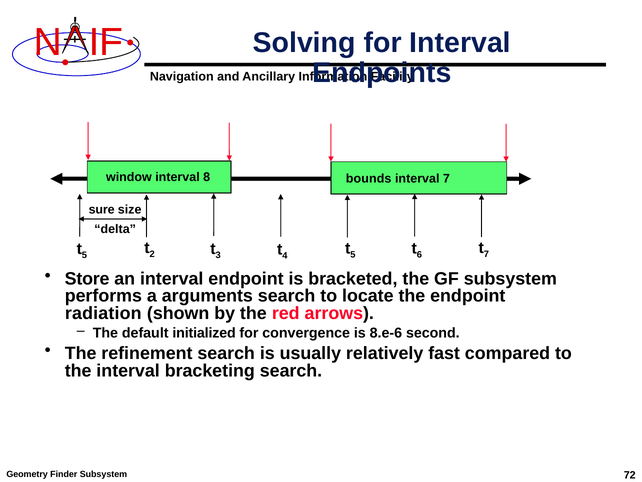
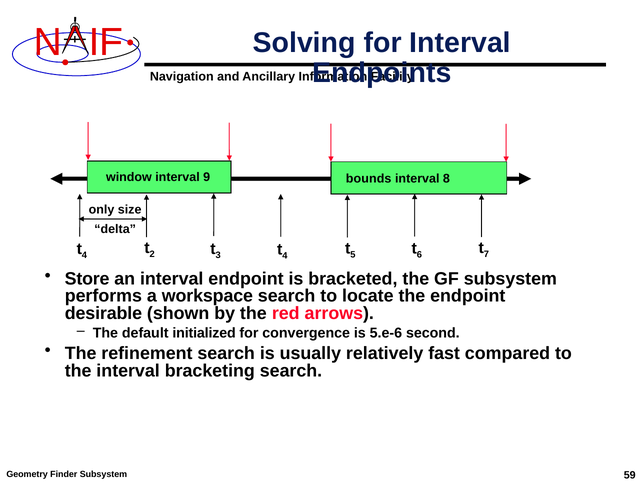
8: 8 -> 9
interval 7: 7 -> 8
sure: sure -> only
5 at (84, 255): 5 -> 4
arguments: arguments -> workspace
radiation: radiation -> desirable
8.e-6: 8.e-6 -> 5.e-6
72: 72 -> 59
